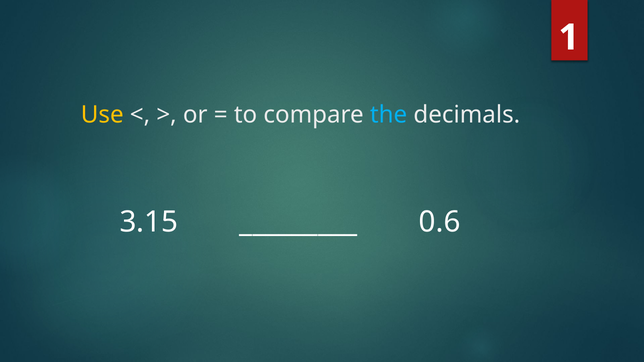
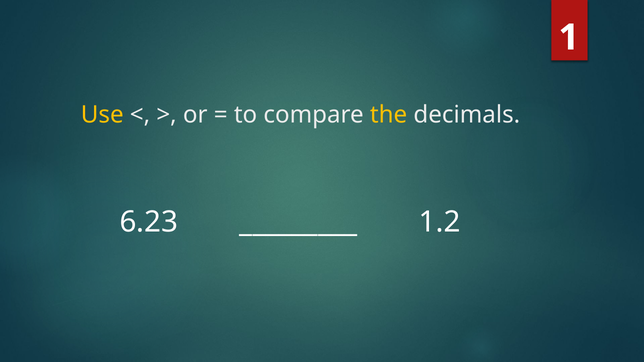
the colour: light blue -> yellow
3.15: 3.15 -> 6.23
0.6: 0.6 -> 1.2
